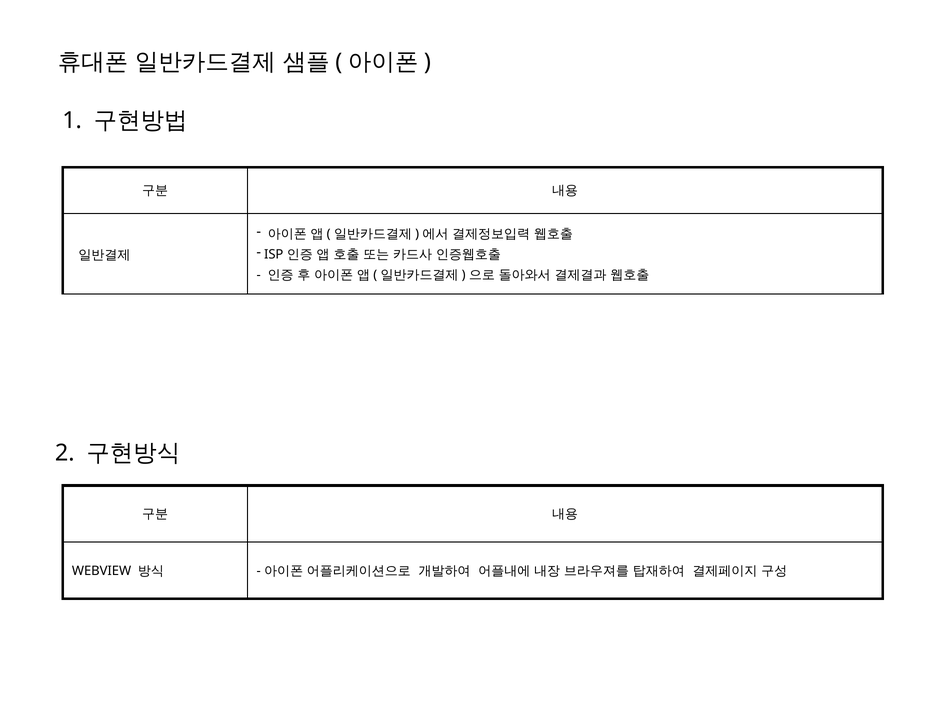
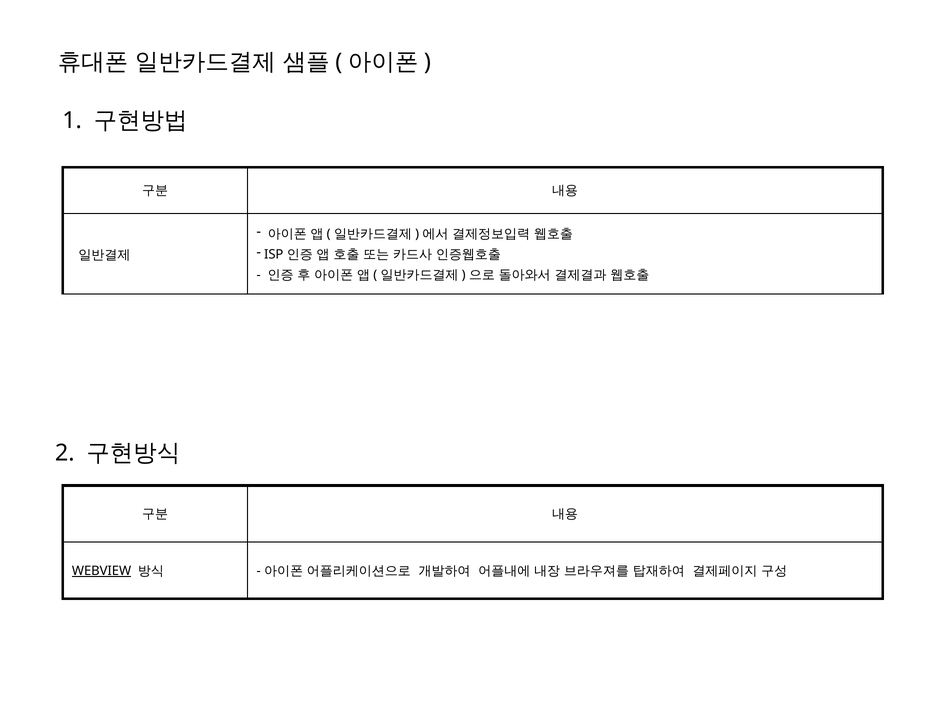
WEBVIEW underline: none -> present
